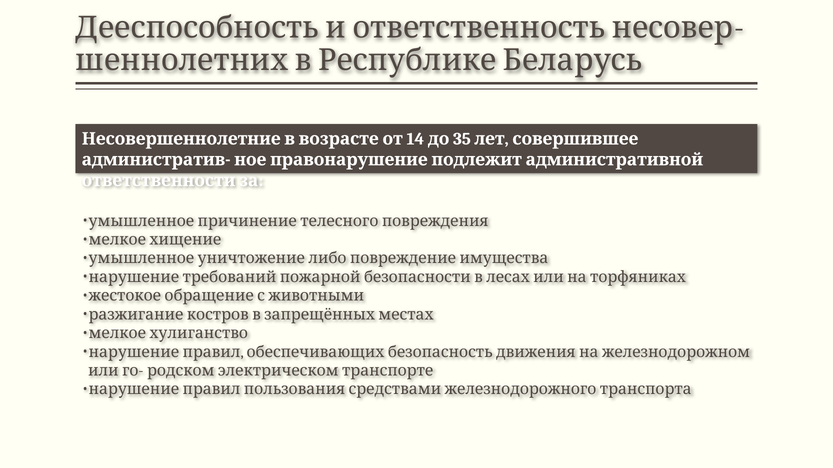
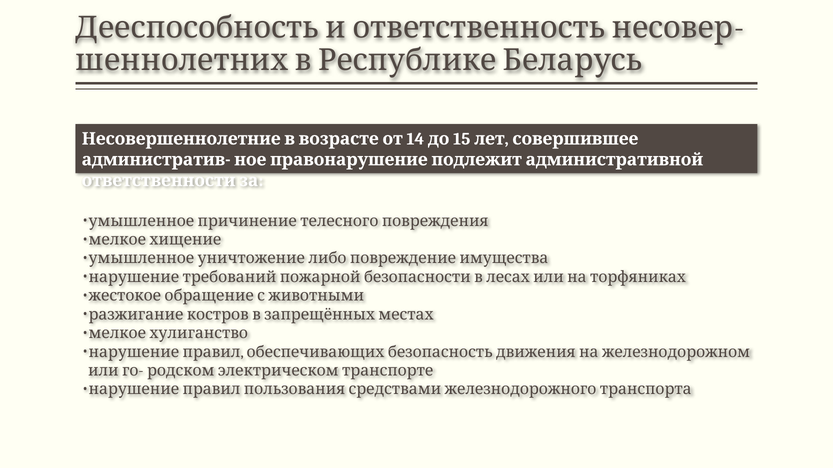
35: 35 -> 15
